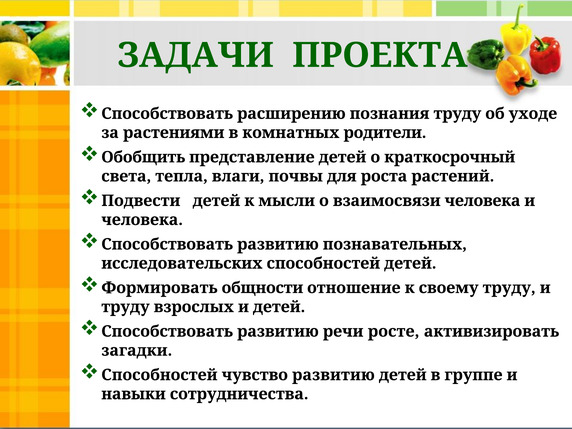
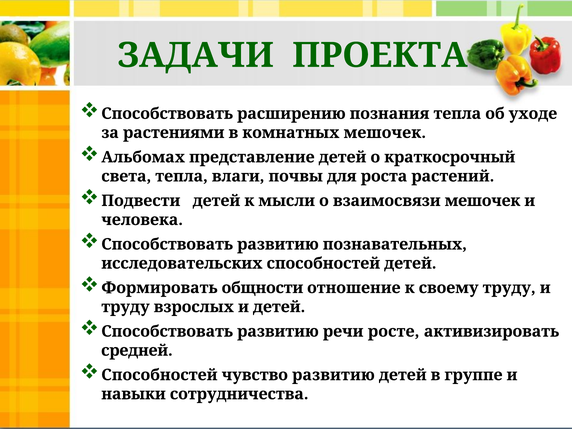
познания труду: труду -> тепла
комнатных родители: родители -> мешочек
Обобщить: Обобщить -> Альбомах
взаимосвязи человека: человека -> мешочек
загадки: загадки -> средней
